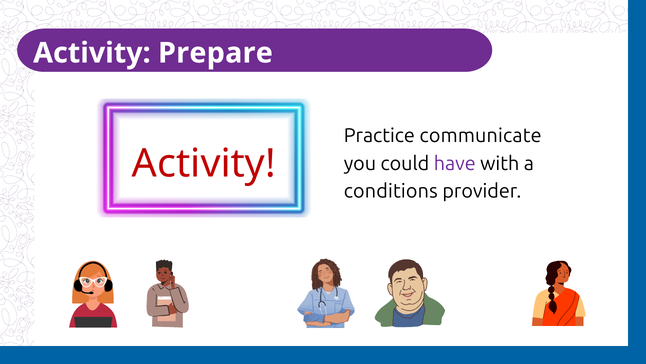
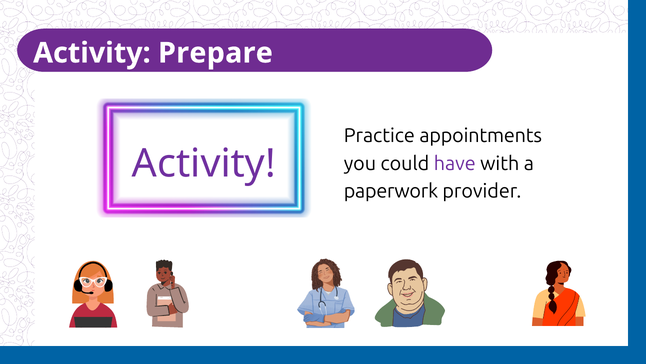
communicate: communicate -> appointments
Activity at (204, 164) colour: red -> purple
conditions: conditions -> paperwork
